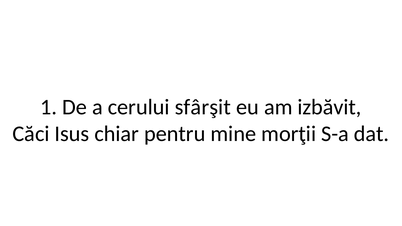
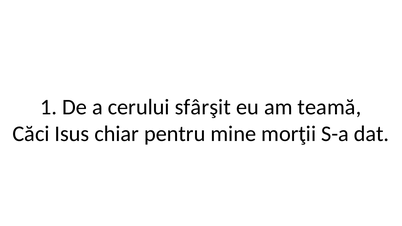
izbăvit: izbăvit -> teamă
